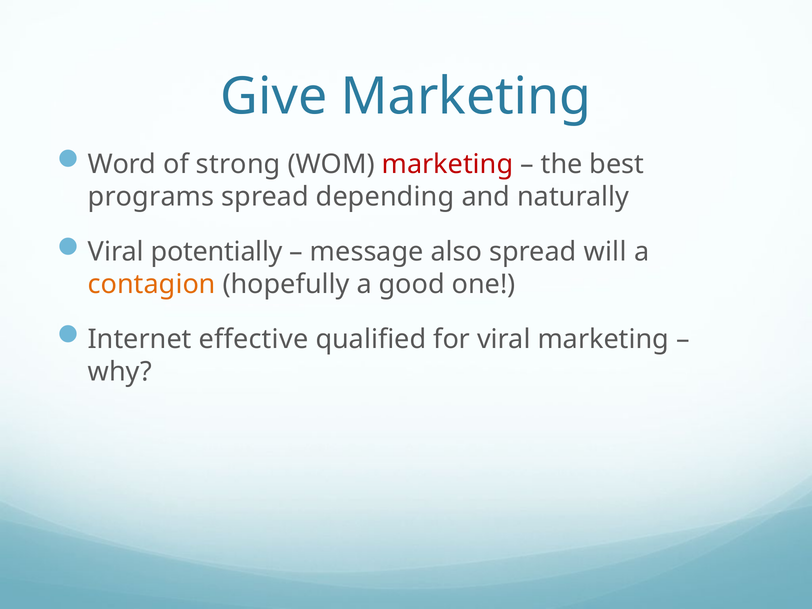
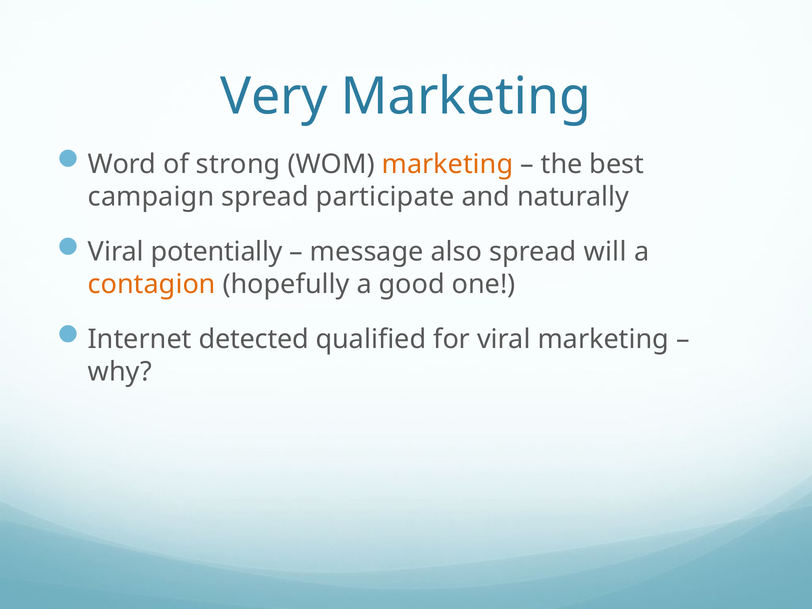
Give: Give -> Very
marketing at (447, 164) colour: red -> orange
programs: programs -> campaign
depending: depending -> participate
effective: effective -> detected
